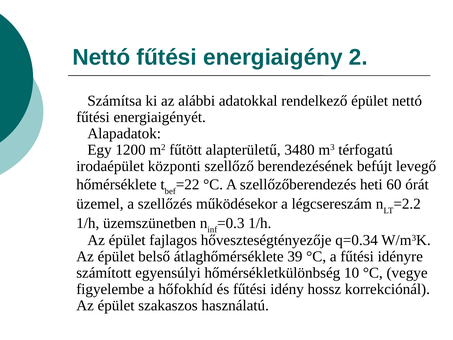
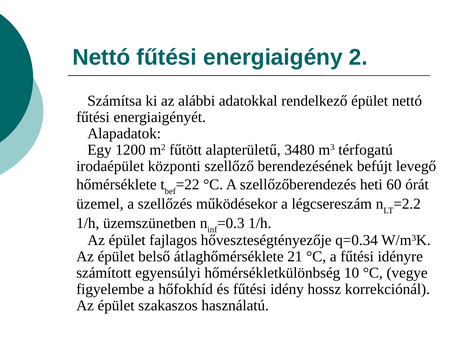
39: 39 -> 21
